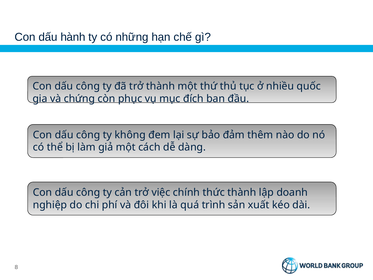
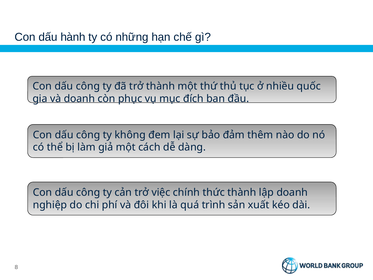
và chứng: chứng -> doanh
